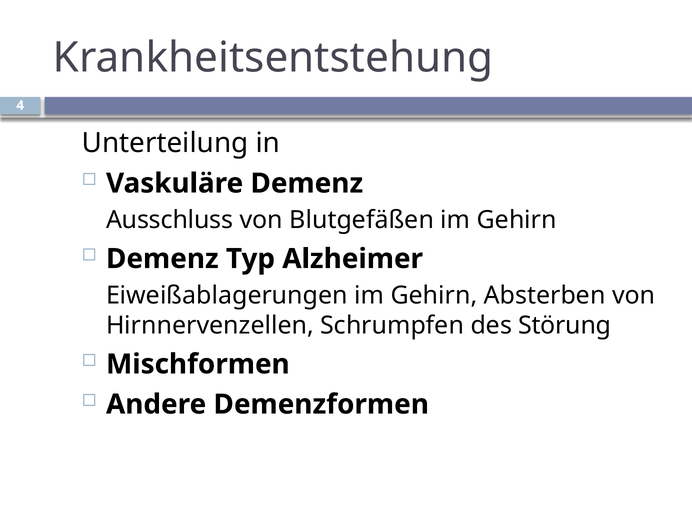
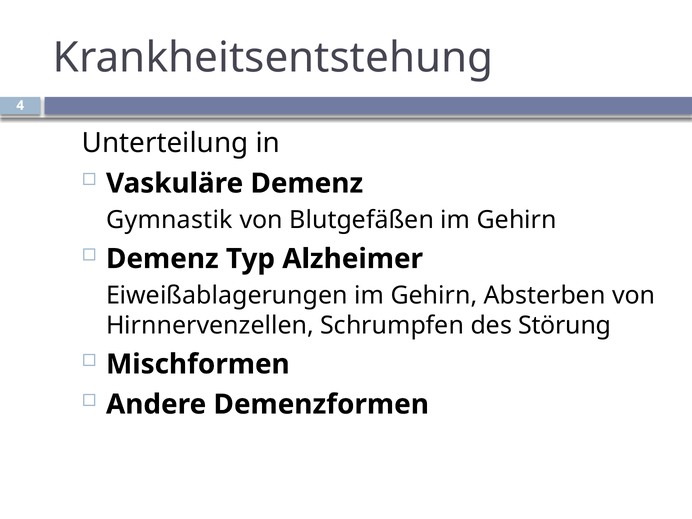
Ausschluss: Ausschluss -> Gymnastik
